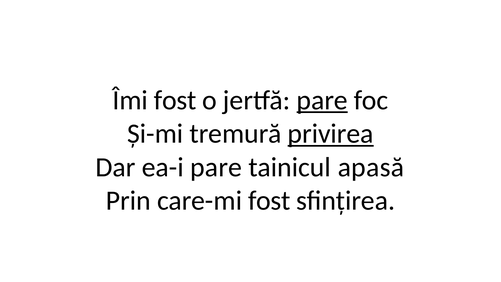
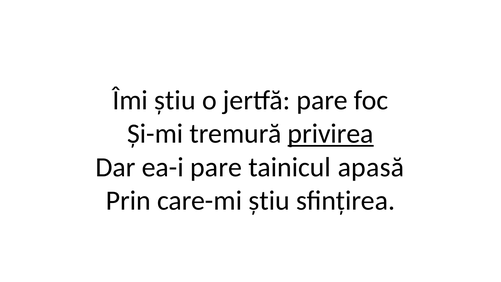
Îmi fost: fost -> știu
pare at (322, 100) underline: present -> none
care-mi fost: fost -> știu
